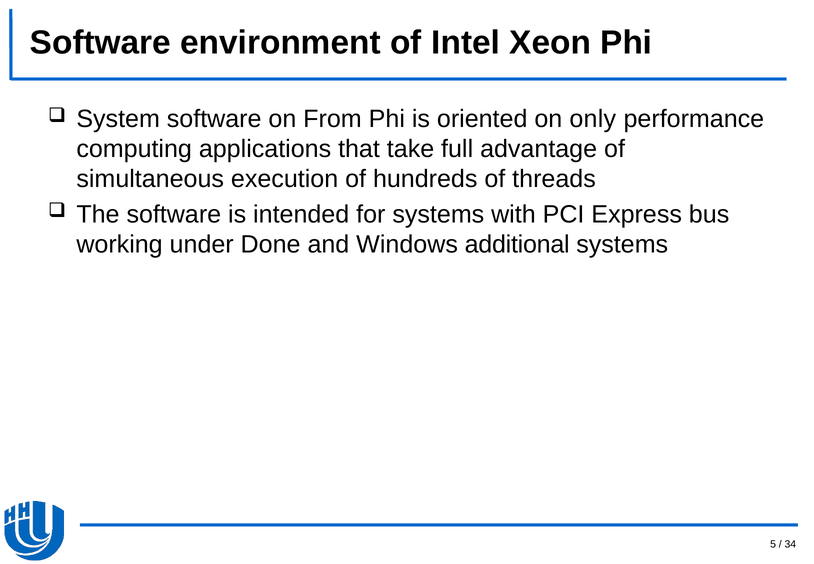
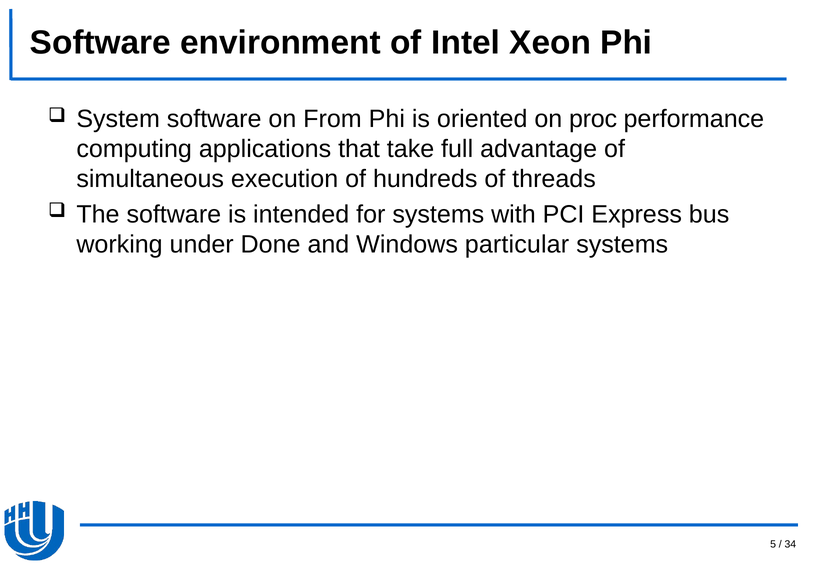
only: only -> proc
additional: additional -> particular
